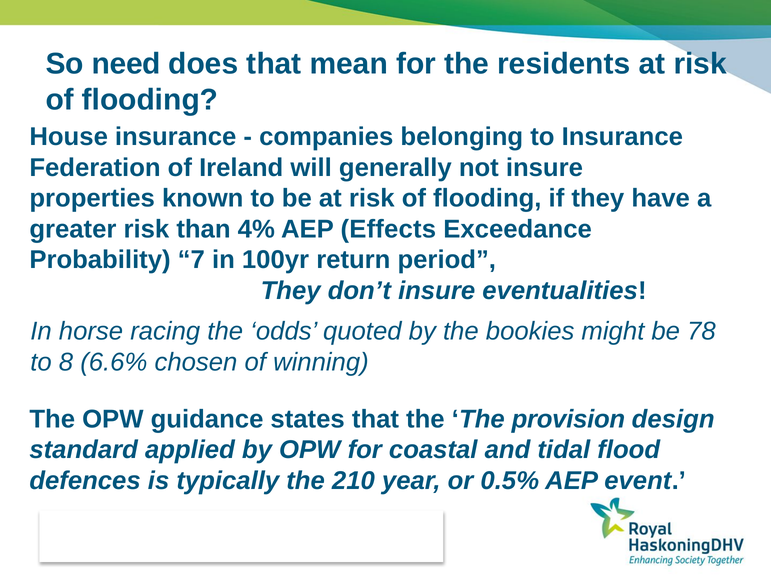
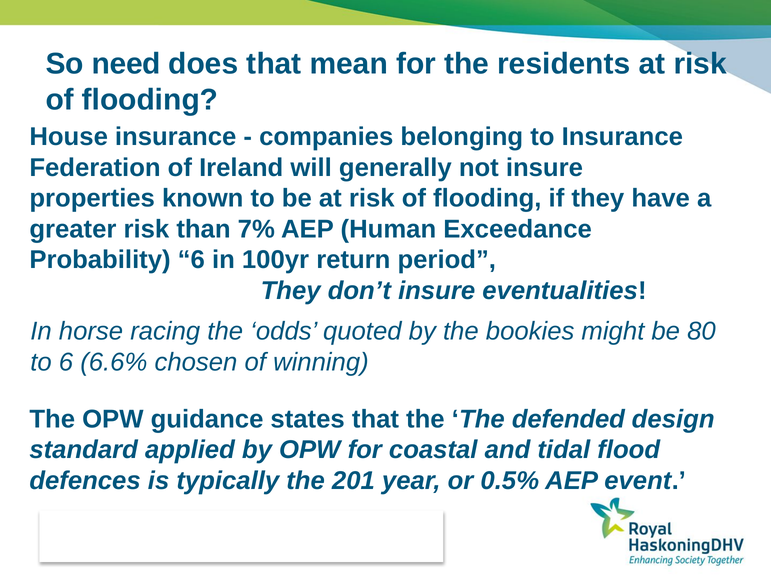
4%: 4% -> 7%
Effects: Effects -> Human
Probability 7: 7 -> 6
78: 78 -> 80
to 8: 8 -> 6
provision: provision -> defended
210: 210 -> 201
